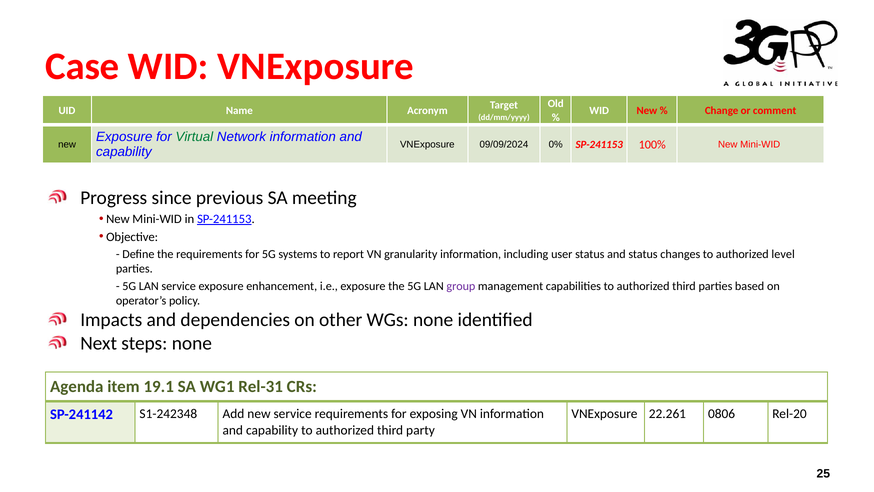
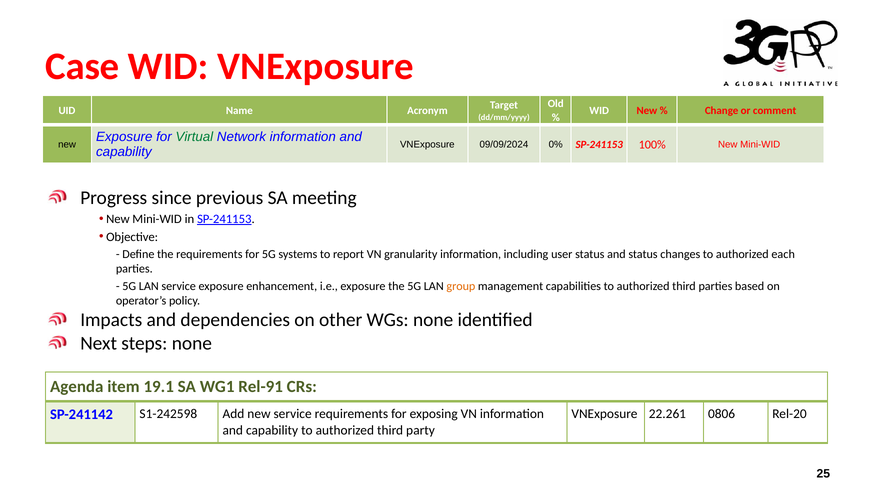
level: level -> each
group colour: purple -> orange
Rel-31: Rel-31 -> Rel-91
S1-242348: S1-242348 -> S1-242598
